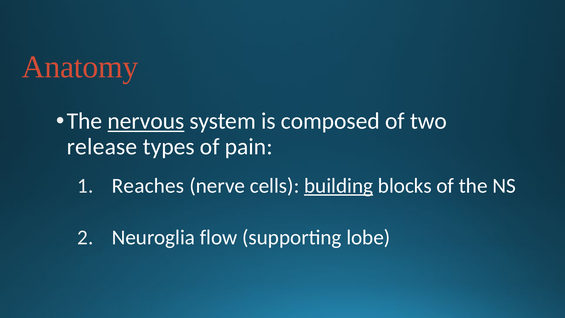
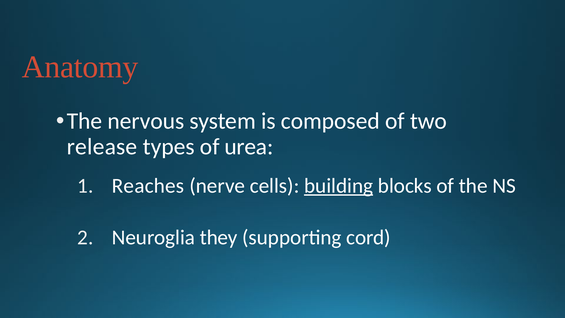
nervous underline: present -> none
pain: pain -> urea
flow: flow -> they
lobe: lobe -> cord
